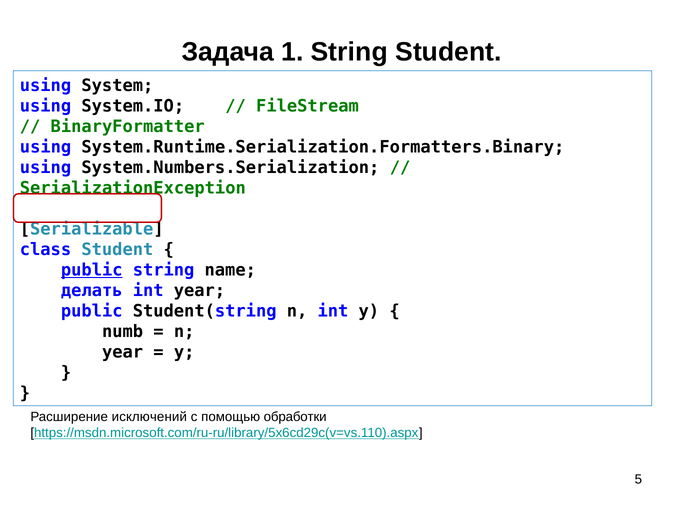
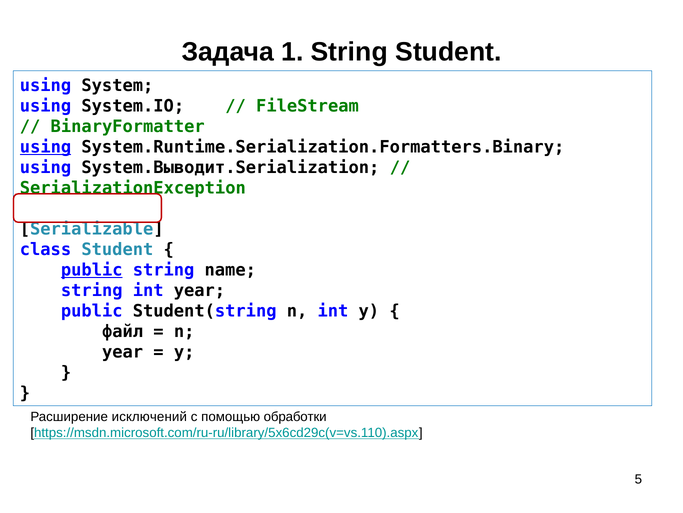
using at (46, 147) underline: none -> present
System.Numbers.Serialization: System.Numbers.Serialization -> System.Выводит.Serialization
делать at (92, 290): делать -> string
numb: numb -> файл
